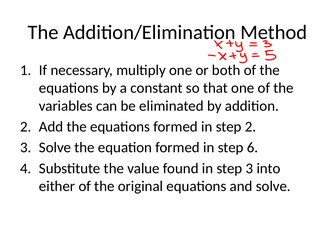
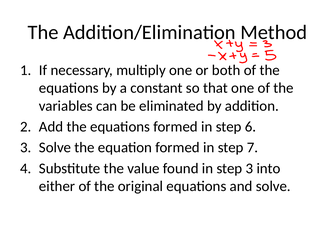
step 2: 2 -> 6
6: 6 -> 7
